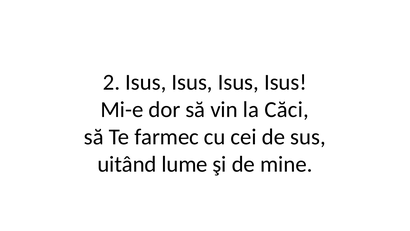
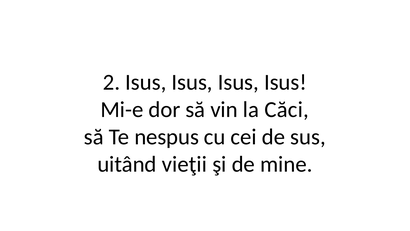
farmec: farmec -> nespus
lume: lume -> vieţii
